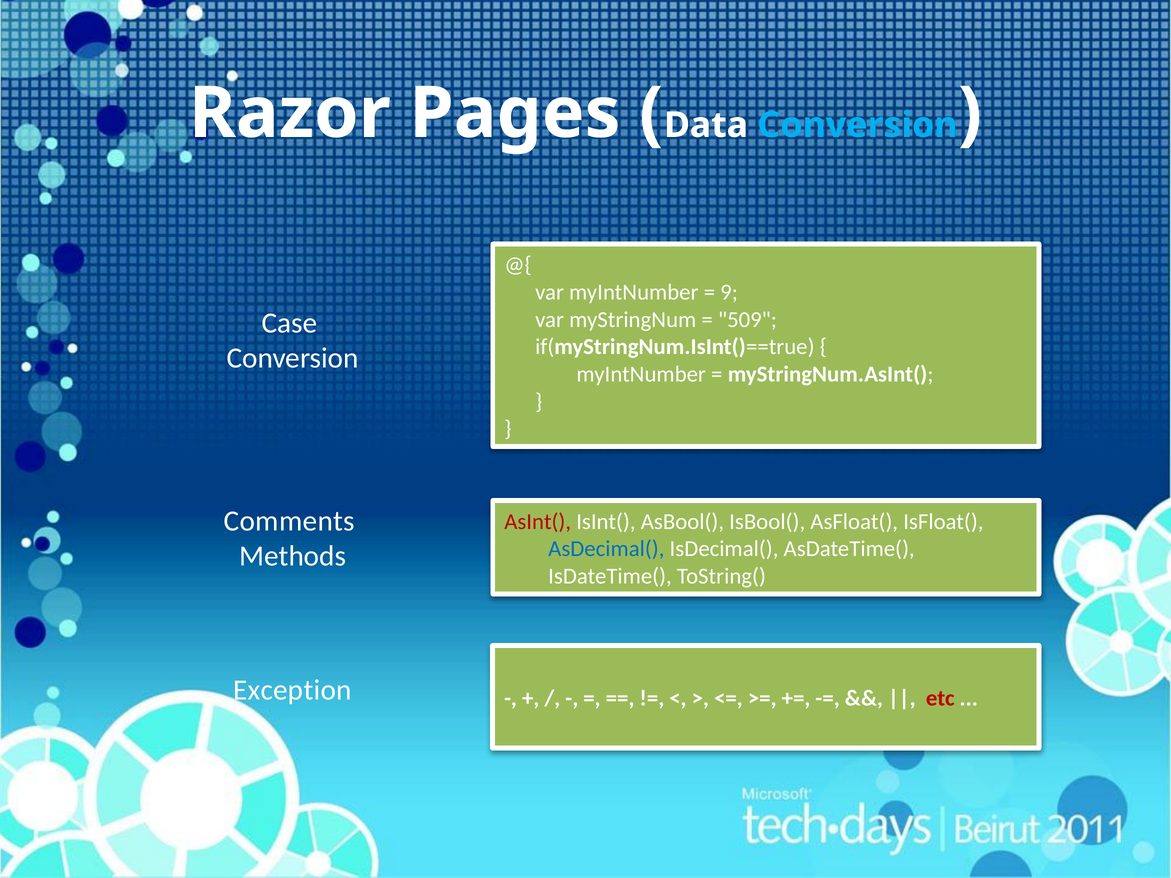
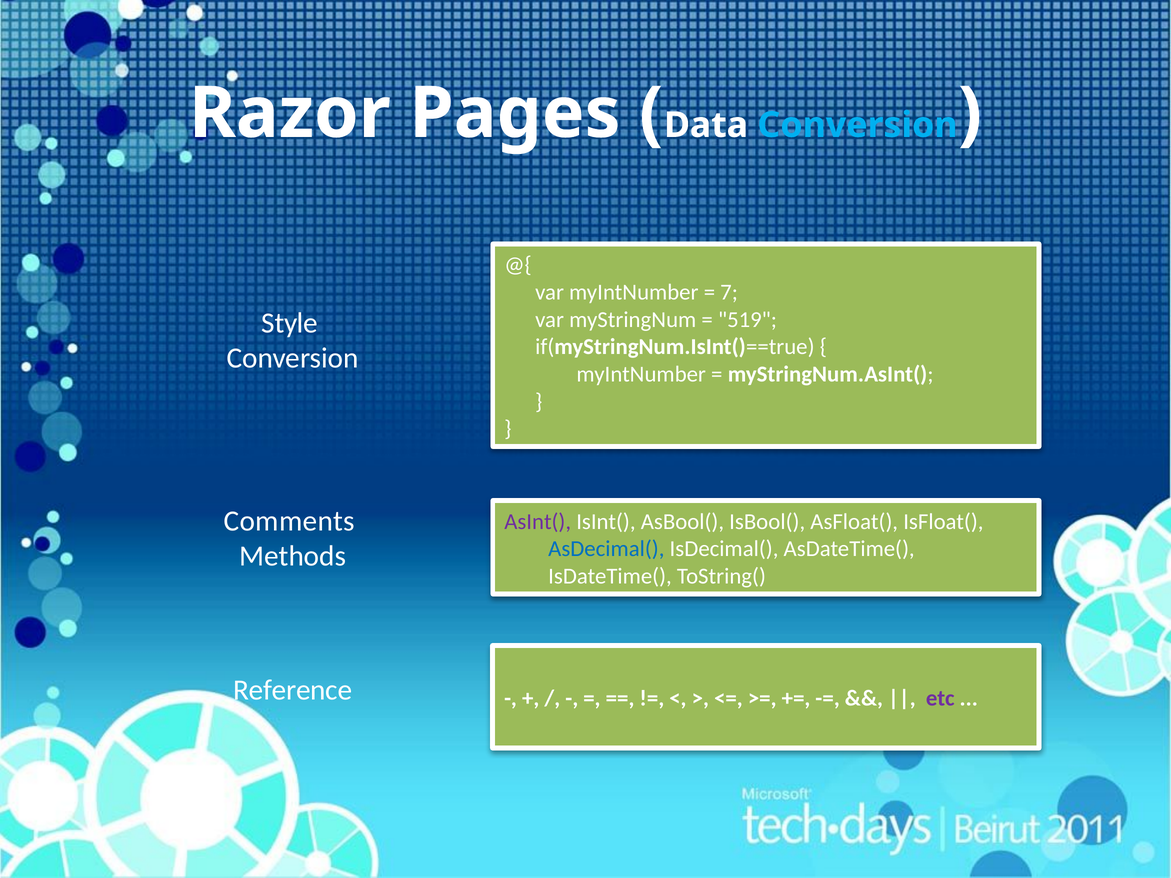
9: 9 -> 7
509: 509 -> 519
Case: Case -> Style
AsInt( colour: red -> purple
Exception: Exception -> Reference
etc colour: red -> purple
